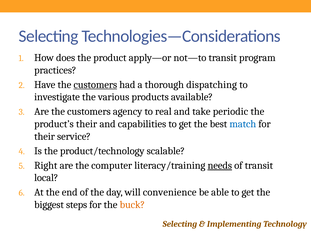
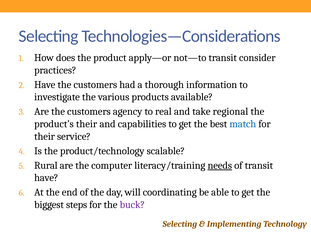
program: program -> consider
customers at (95, 85) underline: present -> none
dispatching: dispatching -> information
periodic: periodic -> regional
Right: Right -> Rural
local at (46, 178): local -> have
convenience: convenience -> coordinating
buck colour: orange -> purple
